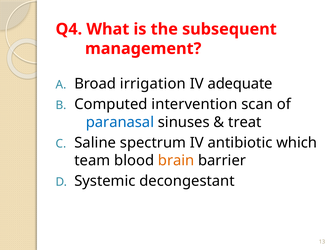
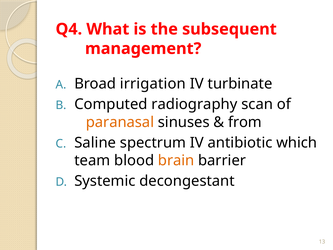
adequate: adequate -> turbinate
intervention: intervention -> radiography
paranasal colour: blue -> orange
treat: treat -> from
